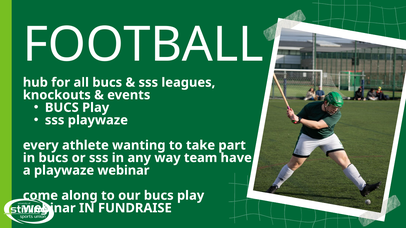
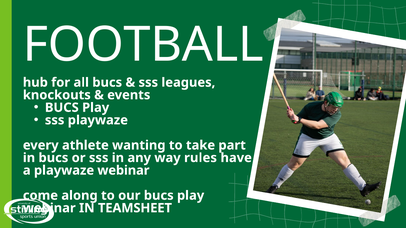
team: team -> rules
FUNDRAISE: FUNDRAISE -> TEAMSHEET
